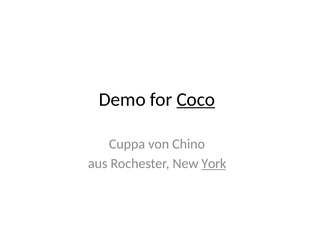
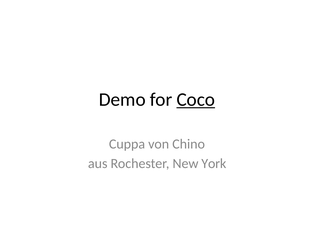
York underline: present -> none
